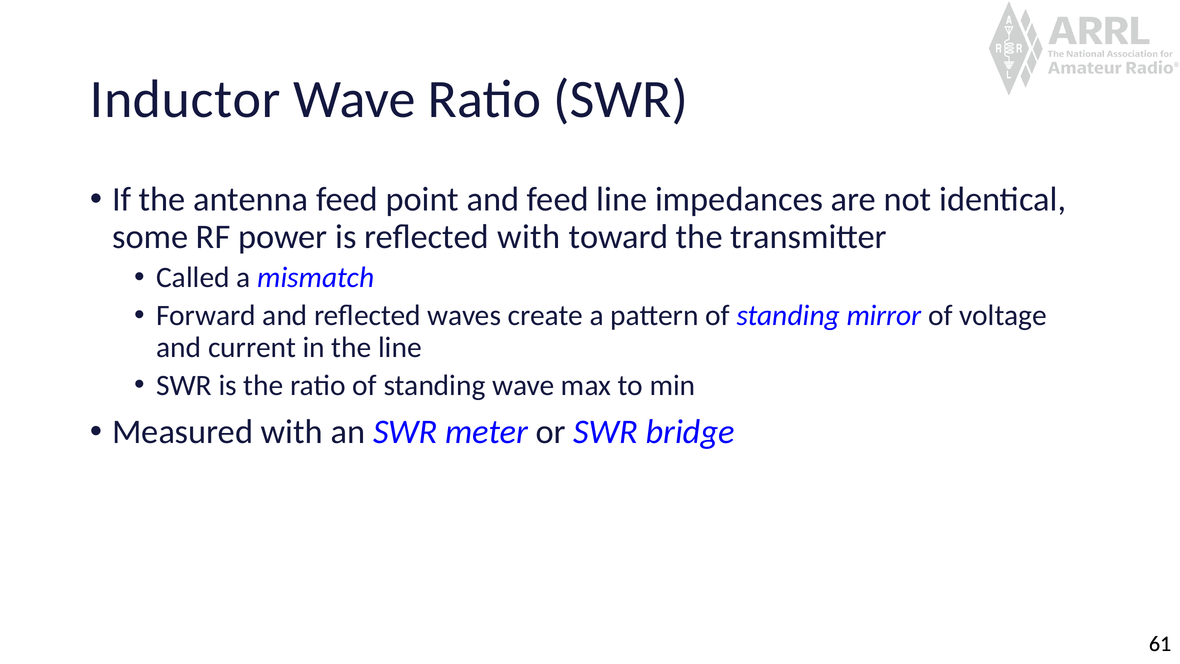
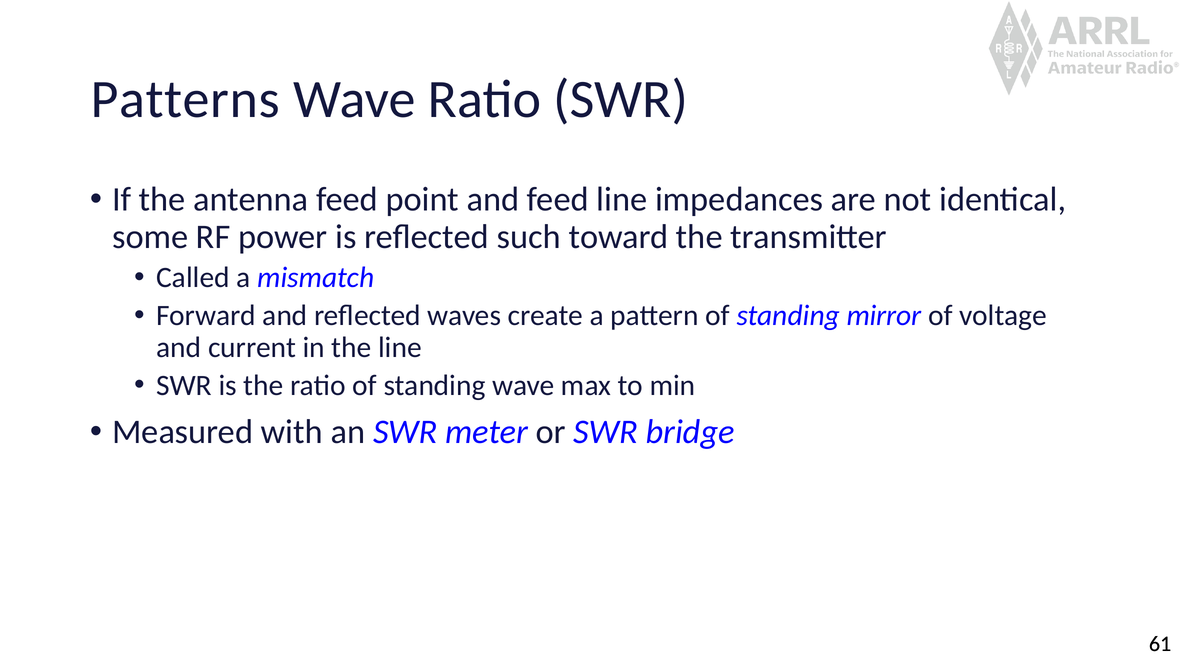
Inductor: Inductor -> Patterns
reflected with: with -> such
